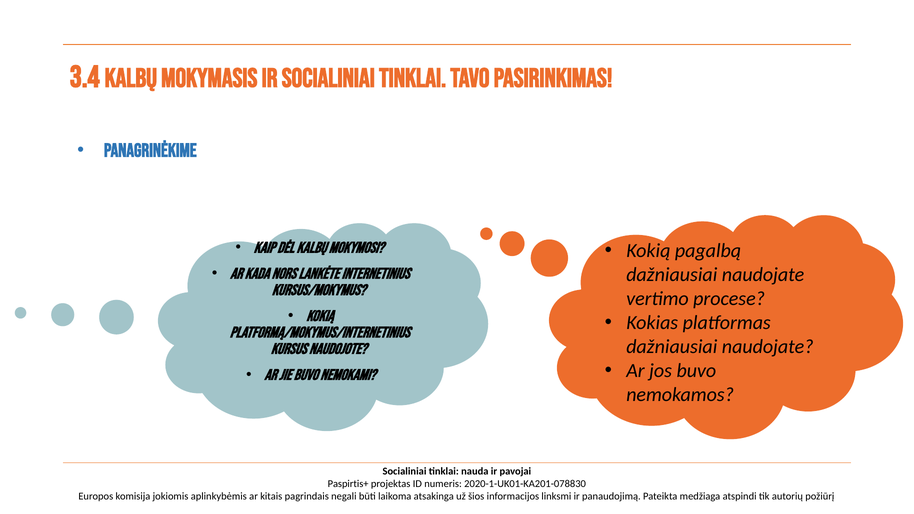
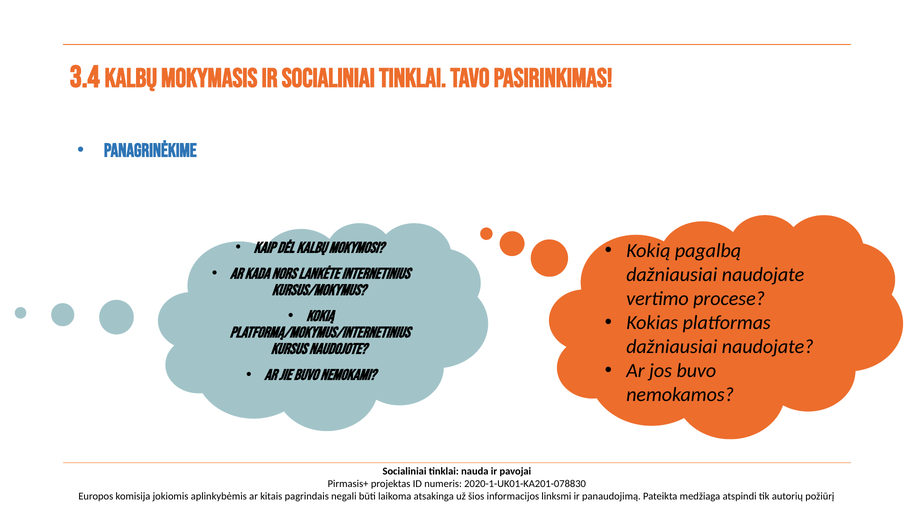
Paspirtis+: Paspirtis+ -> Pirmasis+
